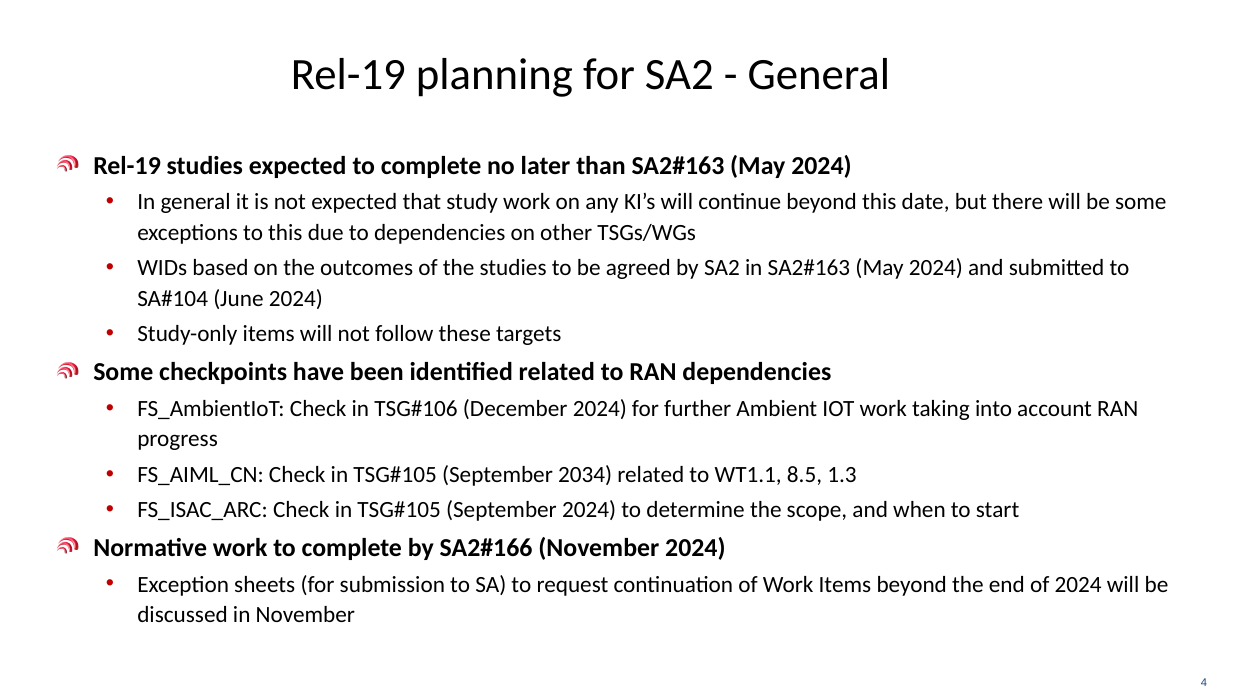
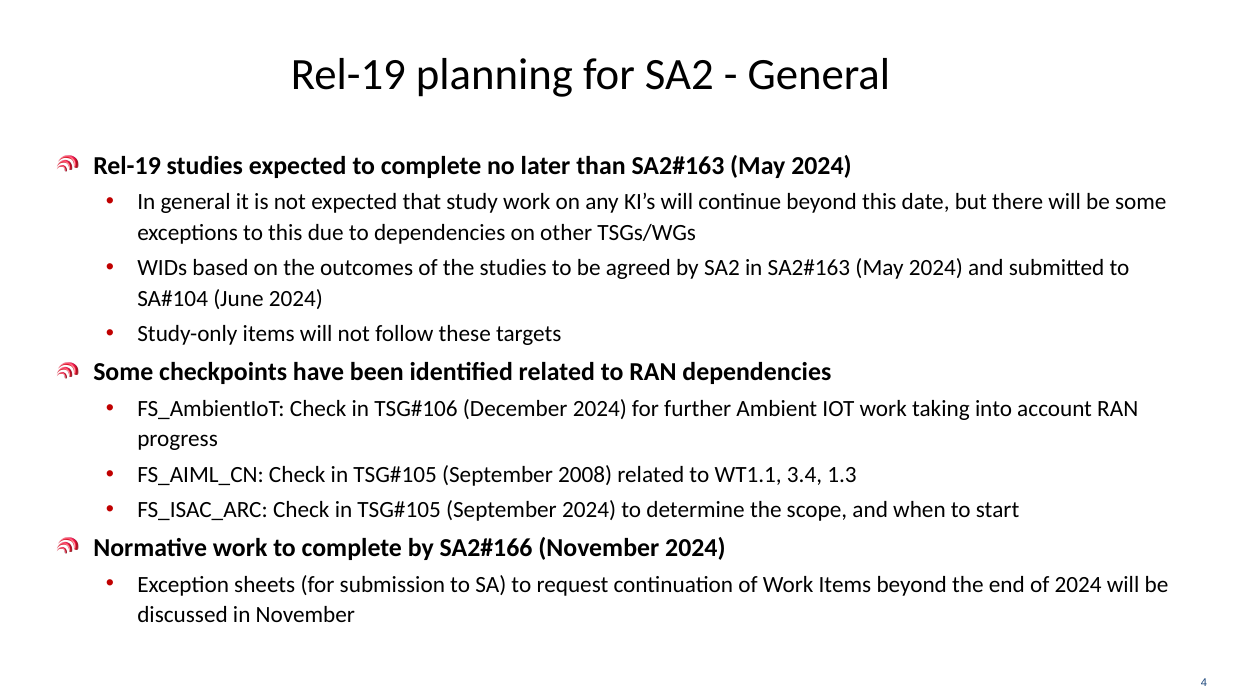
2034: 2034 -> 2008
8.5: 8.5 -> 3.4
